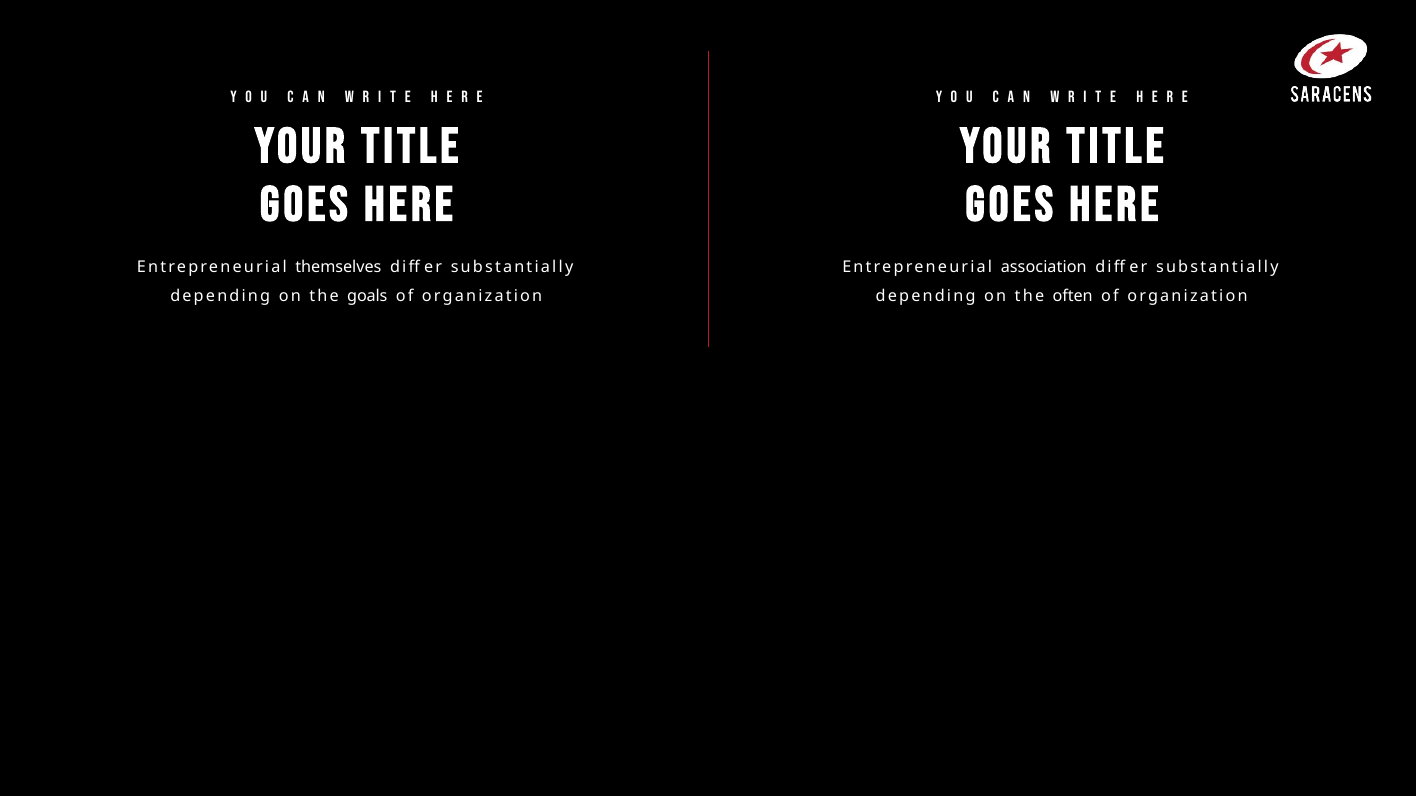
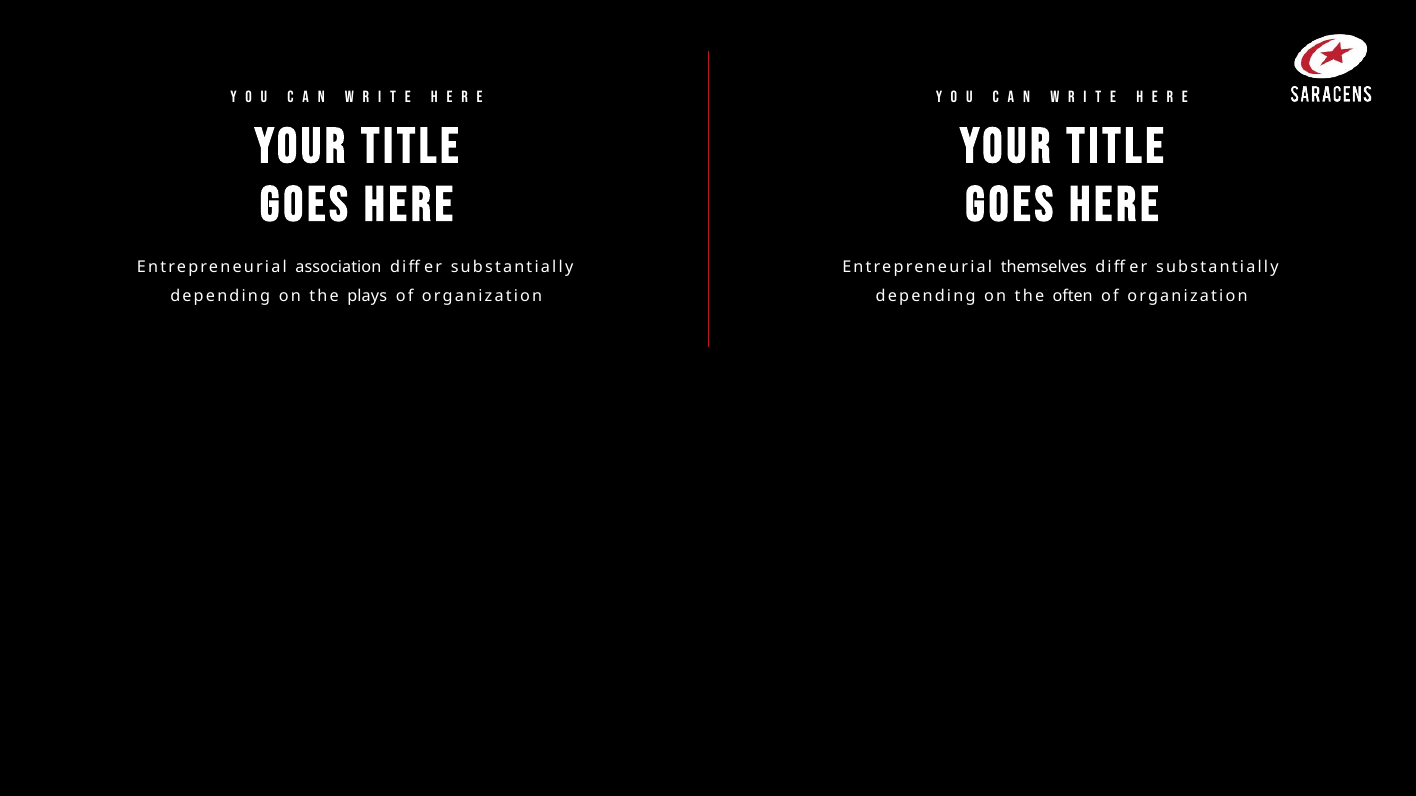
themselves: themselves -> association
association: association -> themselves
goals: goals -> plays
